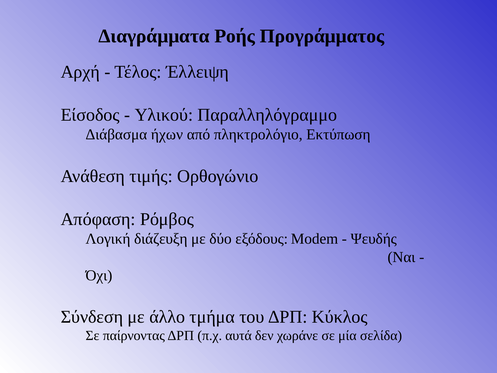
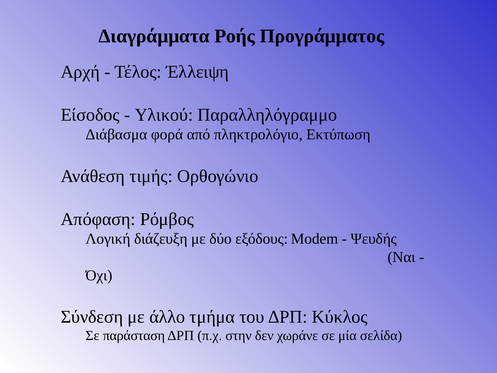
ήχων: ήχων -> φορά
παίρνοντας: παίρνοντας -> παράσταση
αυτά: αυτά -> στην
